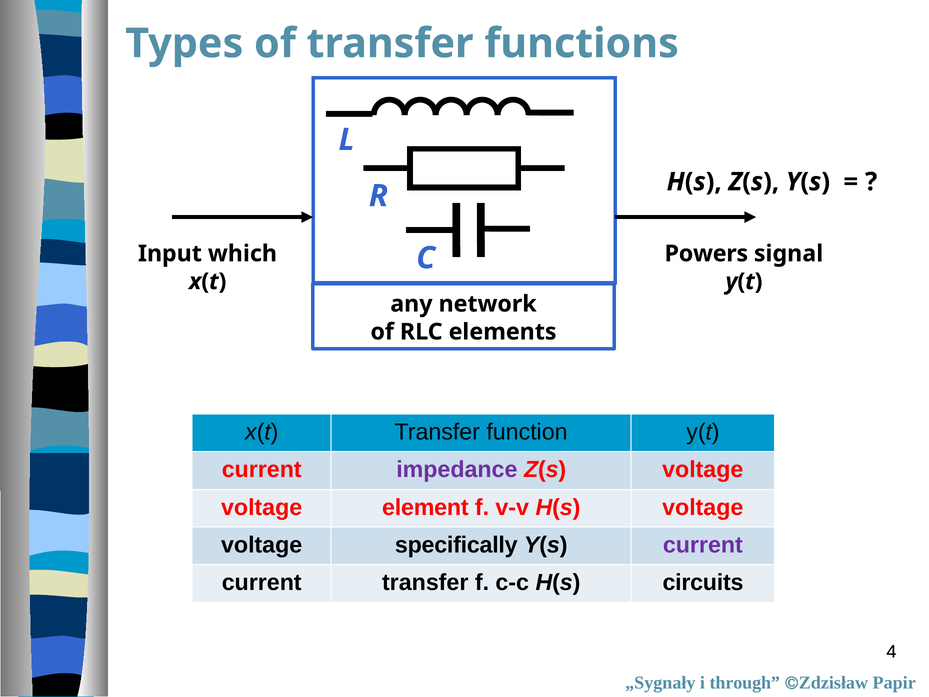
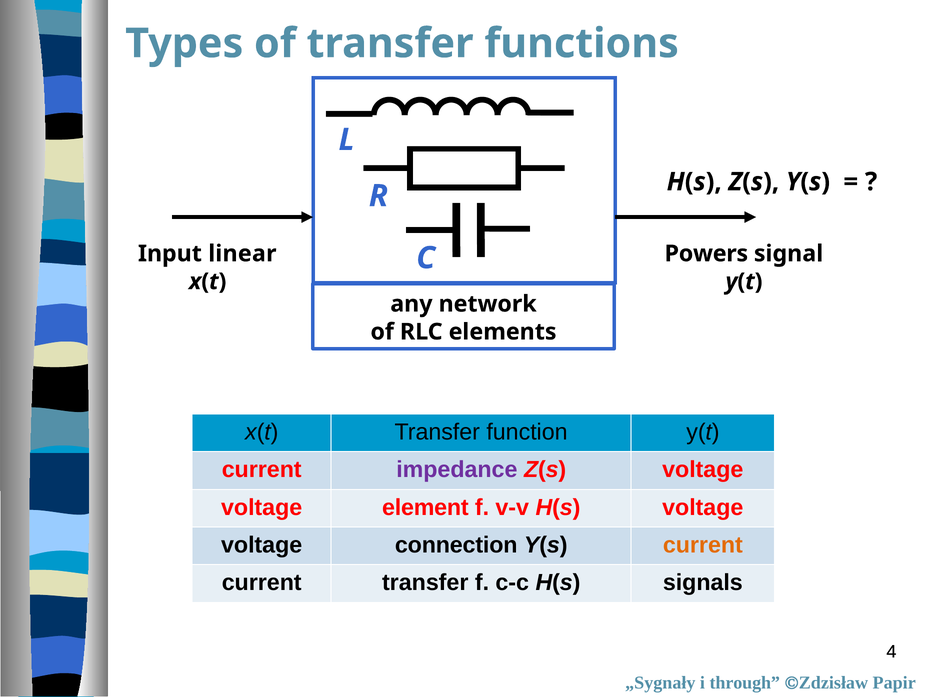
which: which -> linear
specifically: specifically -> connection
current at (703, 545) colour: purple -> orange
circuits: circuits -> signals
